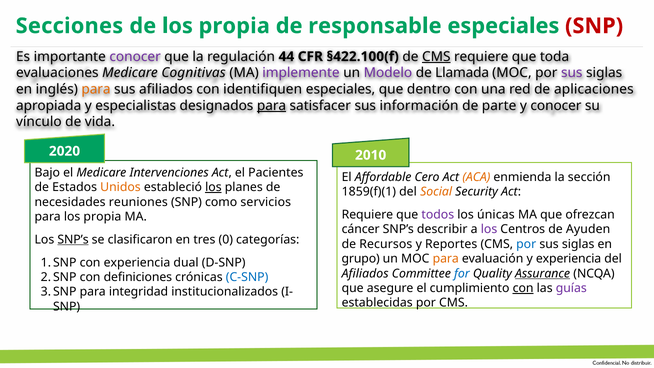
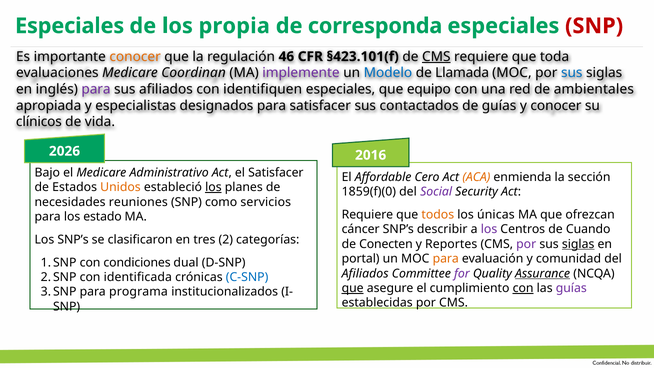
Secciones at (69, 26): Secciones -> Especiales
responsable: responsable -> corresponda
conocer at (135, 57) colour: purple -> orange
44: 44 -> 46
§422.100(f: §422.100(f -> §423.101(f
Cognitivas: Cognitivas -> Coordinan
Modelo colour: purple -> blue
sus at (572, 73) colour: purple -> blue
para at (96, 89) colour: orange -> purple
dentro: dentro -> equipo
aplicaciones: aplicaciones -> ambientales
para at (272, 106) underline: present -> none
información: información -> contactados
de parte: parte -> guías
vínculo: vínculo -> clínicos
2020: 2020 -> 2026
2010: 2010 -> 2016
Intervenciones: Intervenciones -> Administrativo
el Pacientes: Pacientes -> Satisfacer
1859(f)(1: 1859(f)(1 -> 1859(f)(0
Social colour: orange -> purple
todos colour: purple -> orange
para los propia: propia -> estado
Ayuden: Ayuden -> Cuando
SNP’s at (73, 240) underline: present -> none
0: 0 -> 2
Recursos: Recursos -> Conecten
por at (526, 244) colour: blue -> purple
siglas at (578, 244) underline: none -> present
grupo: grupo -> portal
y experiencia: experiencia -> comunidad
con experiencia: experiencia -> condiciones
for colour: blue -> purple
definiciones: definiciones -> identificada
que at (353, 288) underline: none -> present
integridad: integridad -> programa
